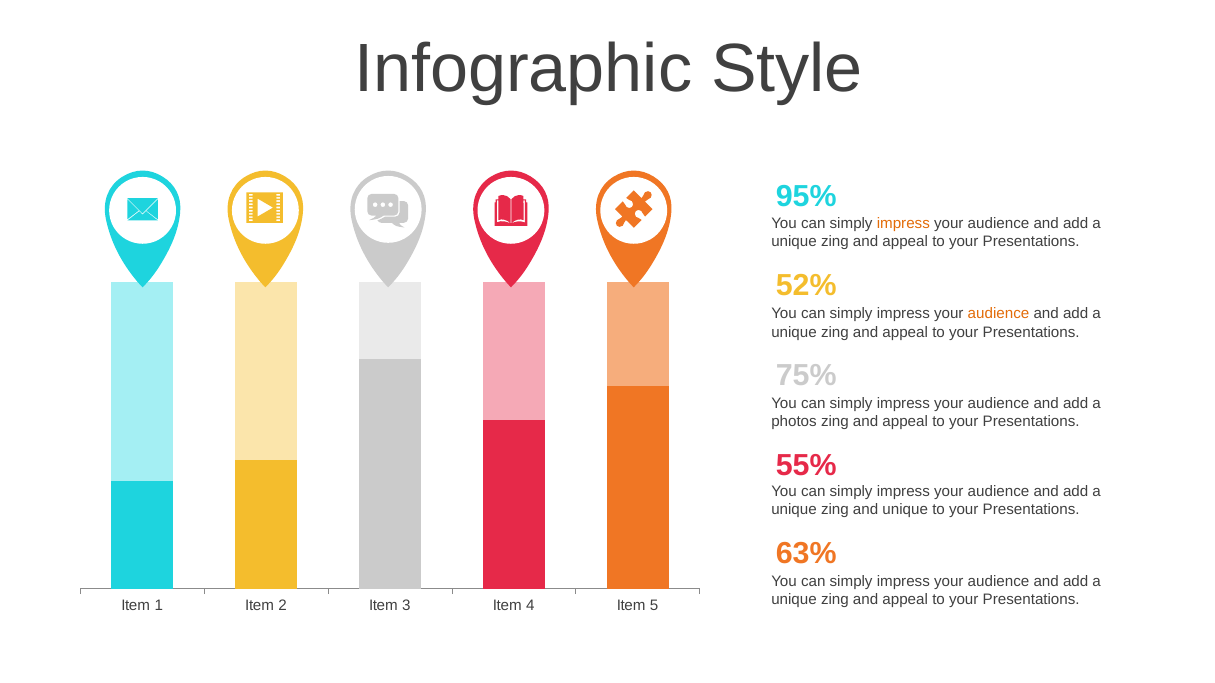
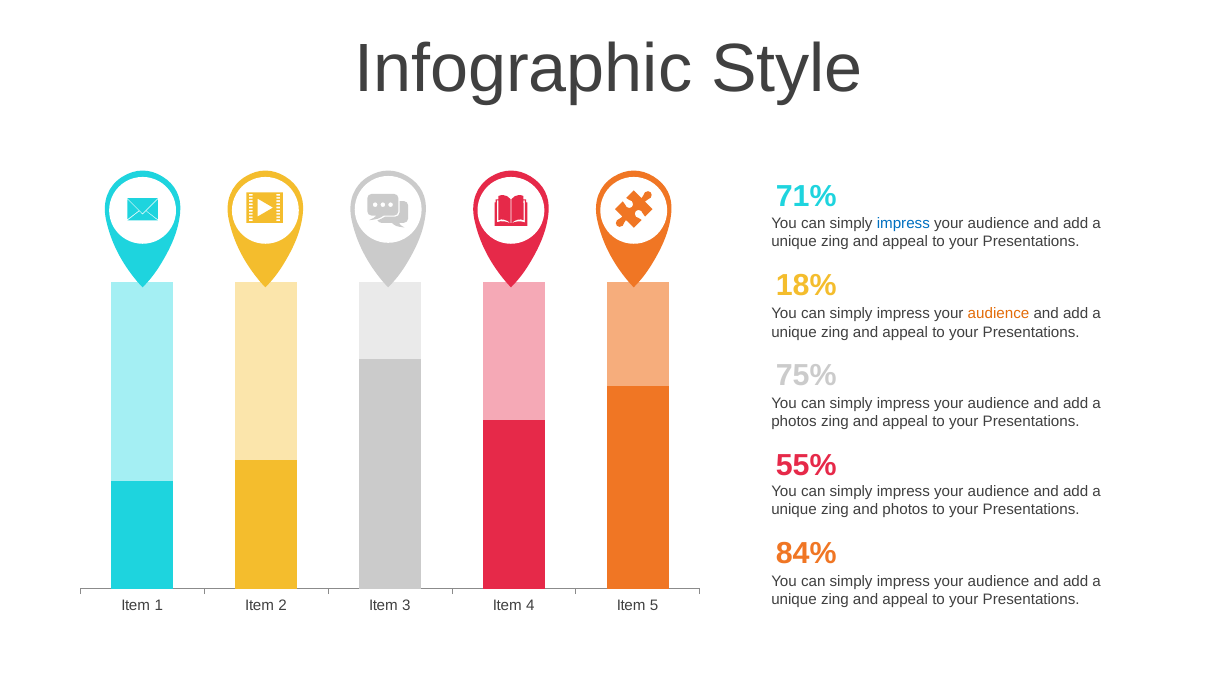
95%: 95% -> 71%
impress at (903, 224) colour: orange -> blue
52%: 52% -> 18%
and unique: unique -> photos
63%: 63% -> 84%
